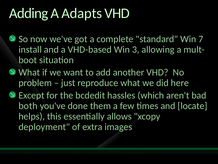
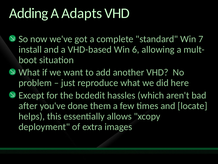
3: 3 -> 6
both: both -> after
